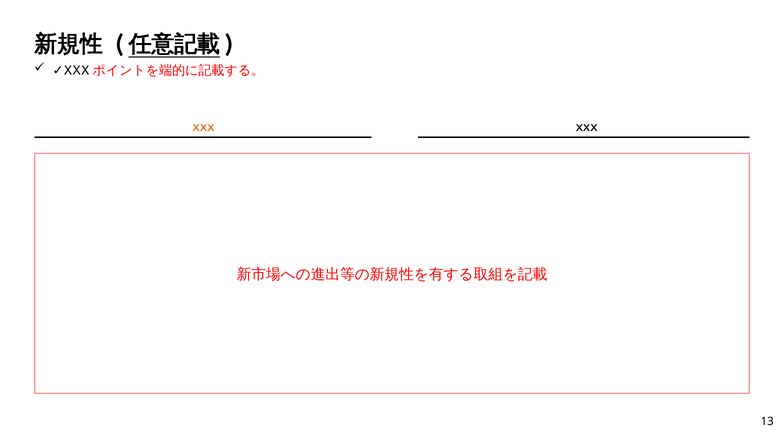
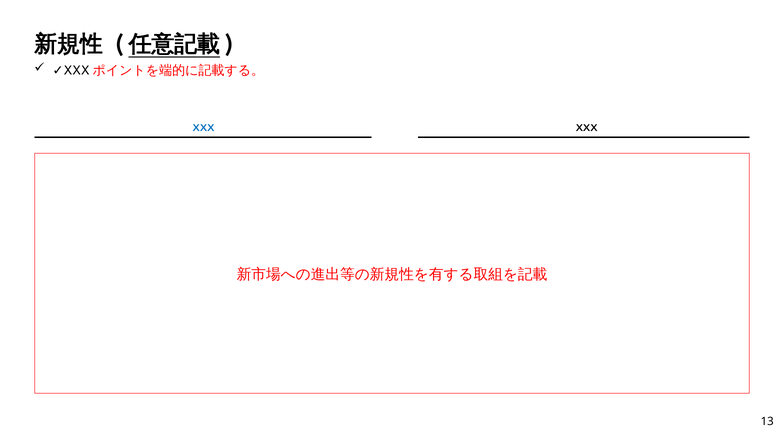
XXX at (203, 128) colour: orange -> blue
